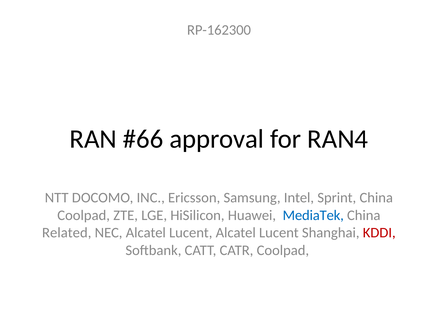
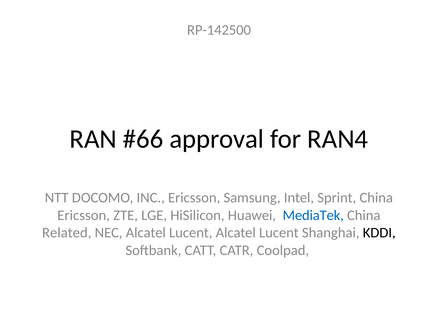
RP-162300: RP-162300 -> RP-142500
Coolpad at (84, 216): Coolpad -> Ericsson
KDDI colour: red -> black
